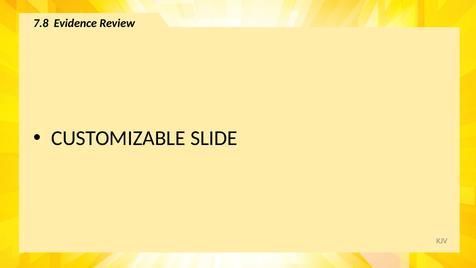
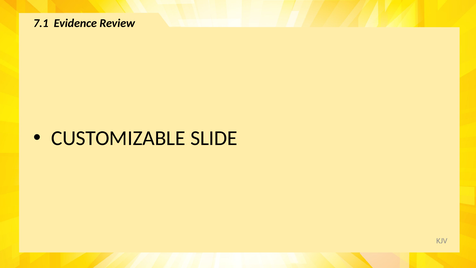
7.8: 7.8 -> 7.1
